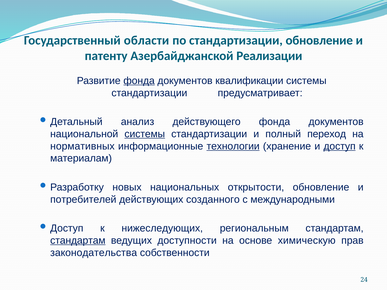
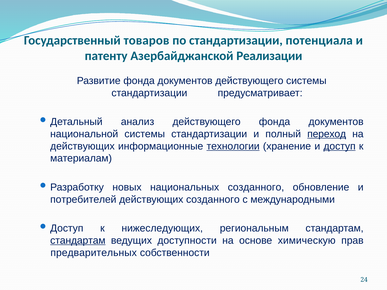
области: области -> товаров
стандартизации обновление: обновление -> потенциала
фонда at (139, 81) underline: present -> none
документов квалификации: квалификации -> действующего
системы at (145, 134) underline: present -> none
переход underline: none -> present
нормативных at (82, 146): нормативных -> действующих
национальных открытости: открытости -> созданного
законодательства: законодательства -> предварительных
